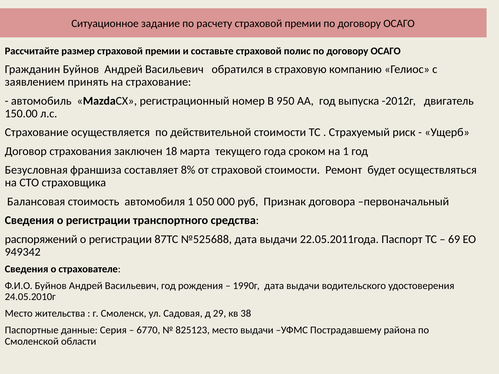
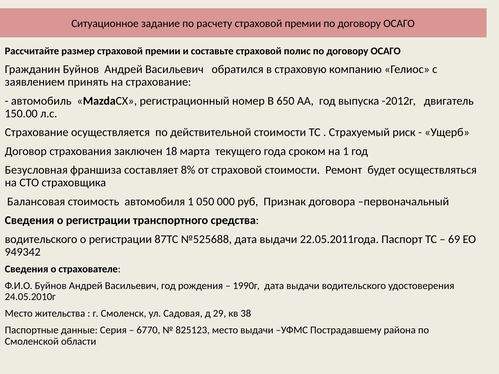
950: 950 -> 650
распоряжений at (41, 239): распоряжений -> водительского
